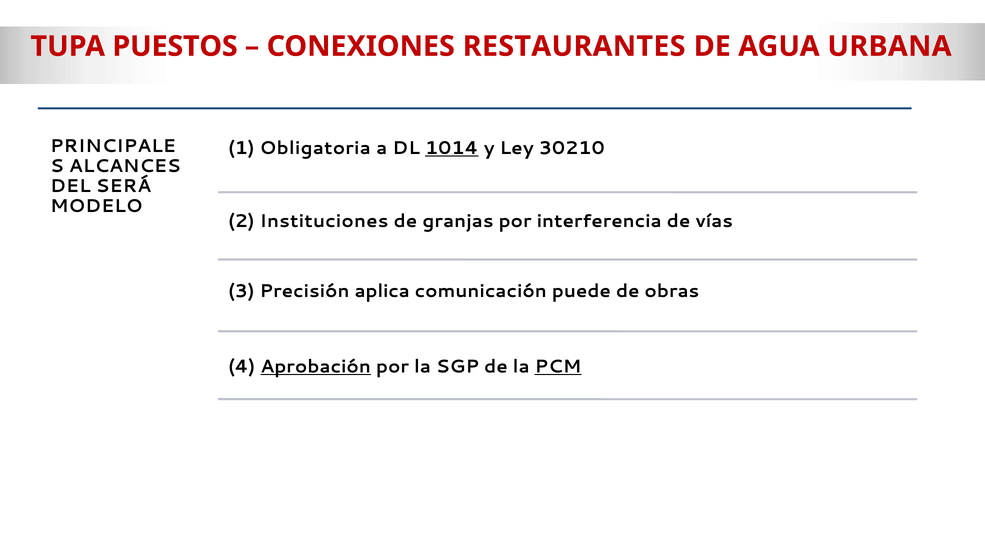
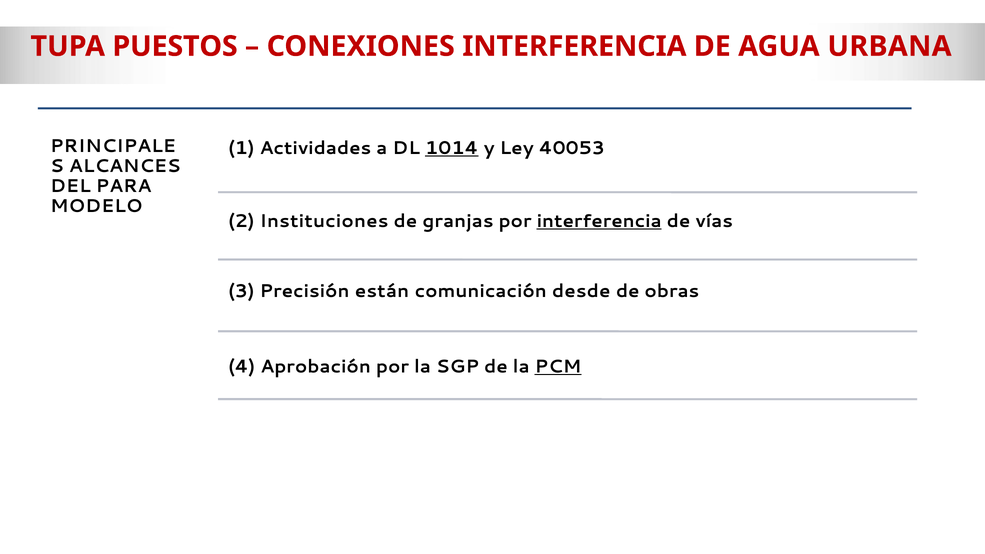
CONEXIONES RESTAURANTES: RESTAURANTES -> INTERFERENCIA
Obligatoria: Obligatoria -> Actividades
30210: 30210 -> 40053
SERÁ: SERÁ -> PARA
interferencia at (599, 221) underline: none -> present
aplica: aplica -> están
puede: puede -> desde
Aprobación underline: present -> none
